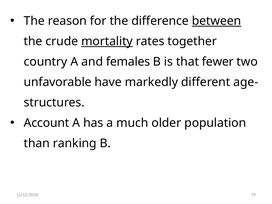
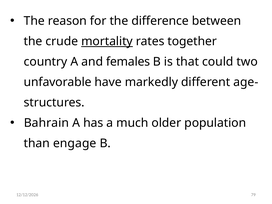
between underline: present -> none
fewer: fewer -> could
Account: Account -> Bahrain
ranking: ranking -> engage
